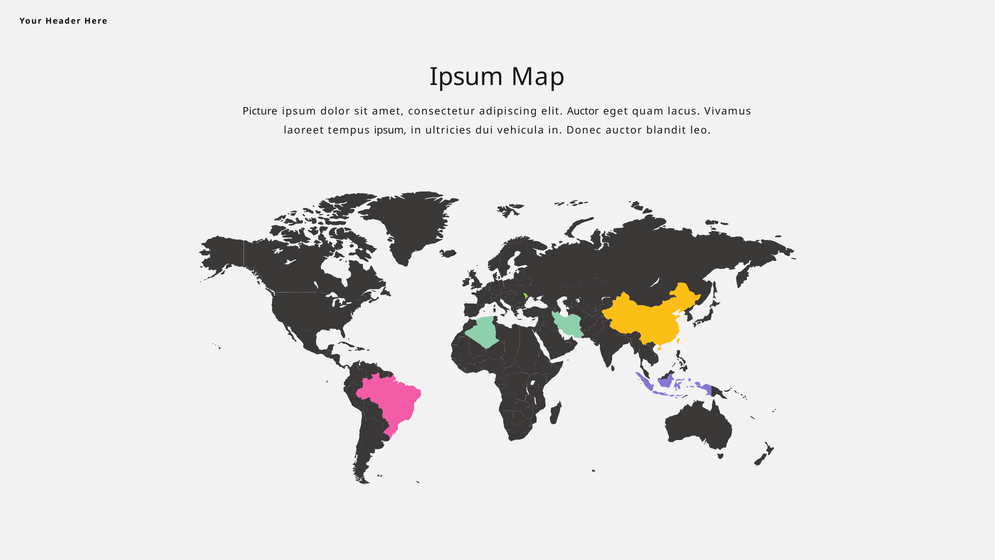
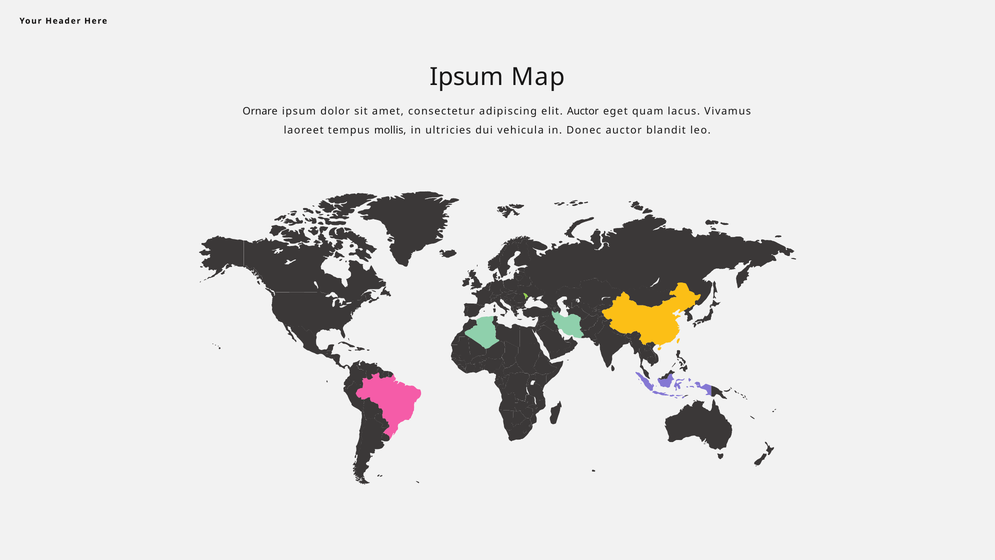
Picture: Picture -> Ornare
tempus ipsum: ipsum -> mollis
